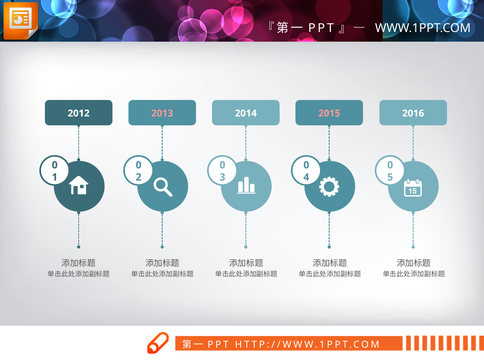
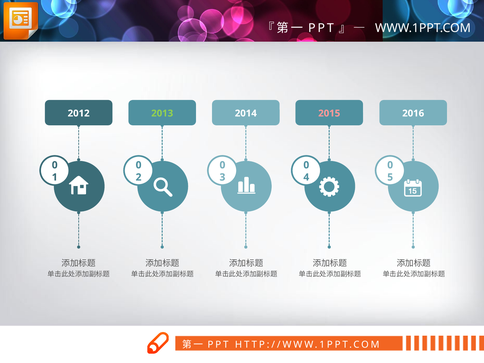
2013 colour: pink -> light green
